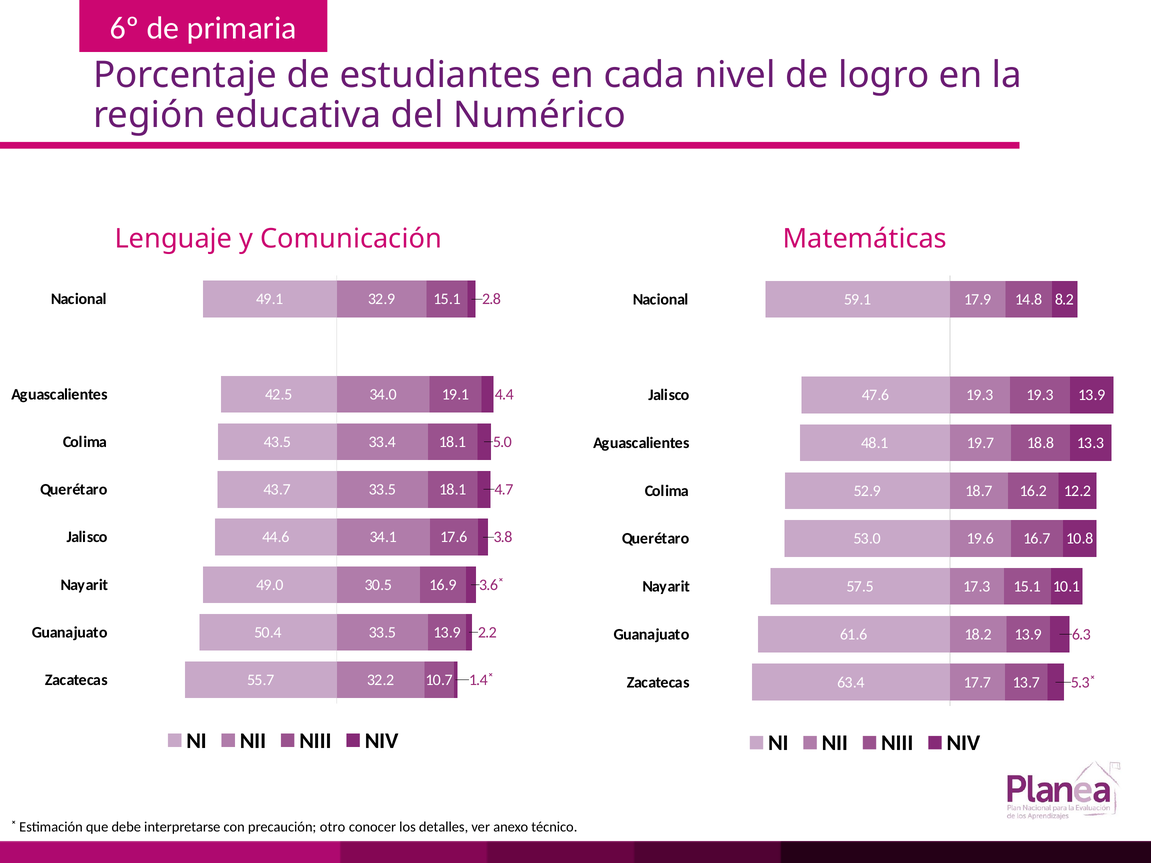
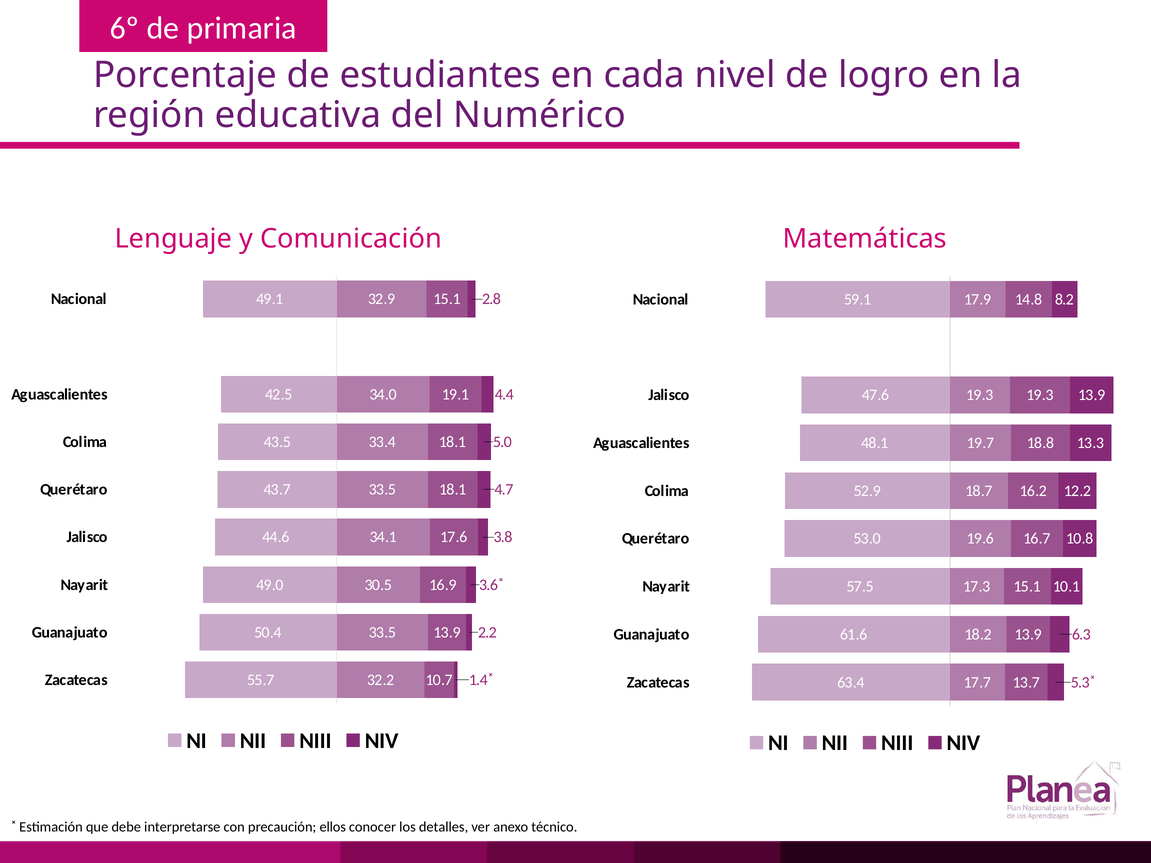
otro: otro -> ellos
